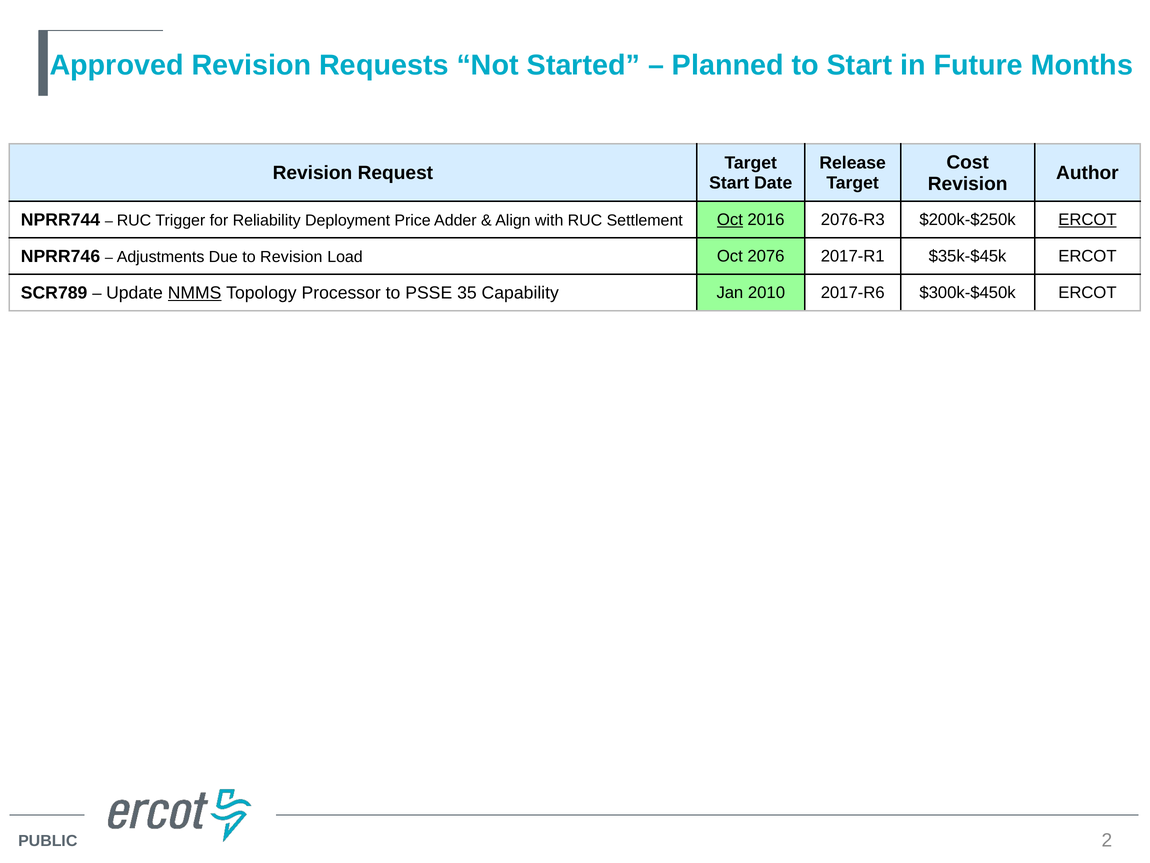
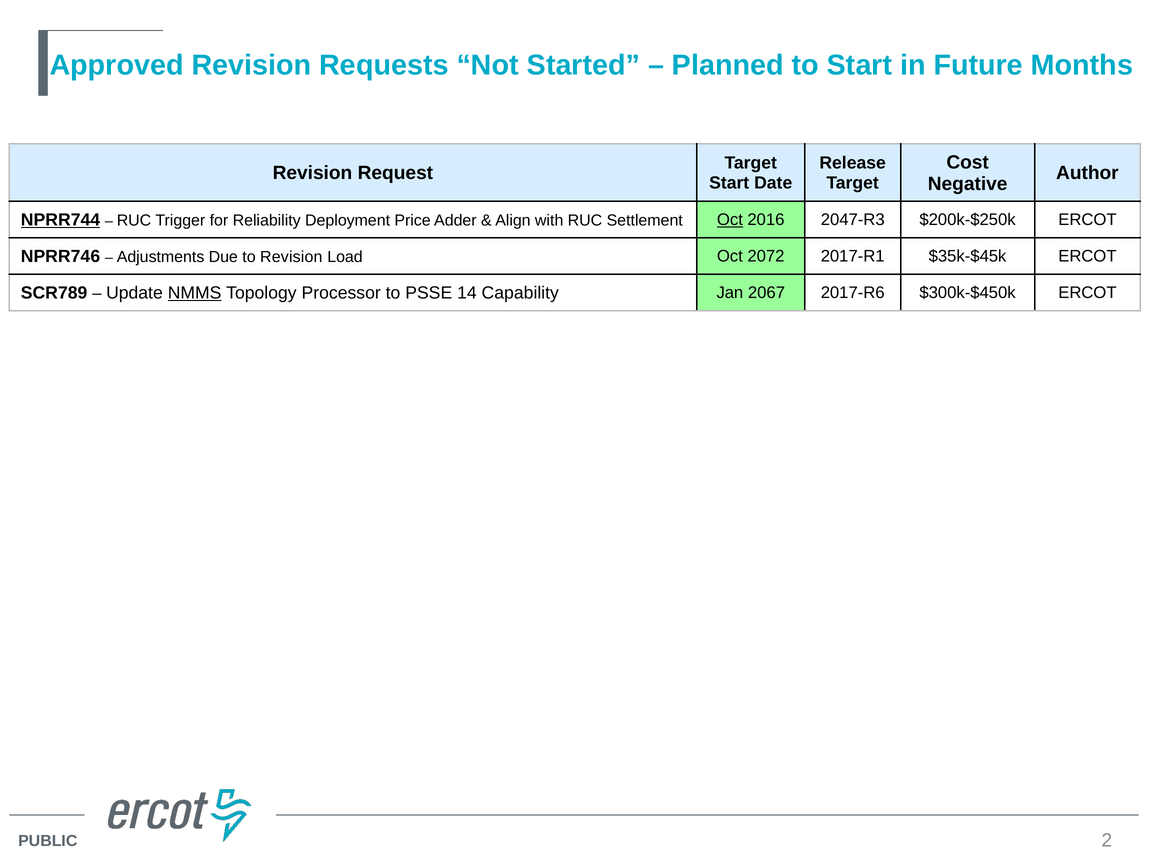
Revision at (968, 184): Revision -> Negative
NPRR744 underline: none -> present
2076-R3: 2076-R3 -> 2047-R3
ERCOT at (1087, 220) underline: present -> none
2076: 2076 -> 2072
35: 35 -> 14
2010: 2010 -> 2067
